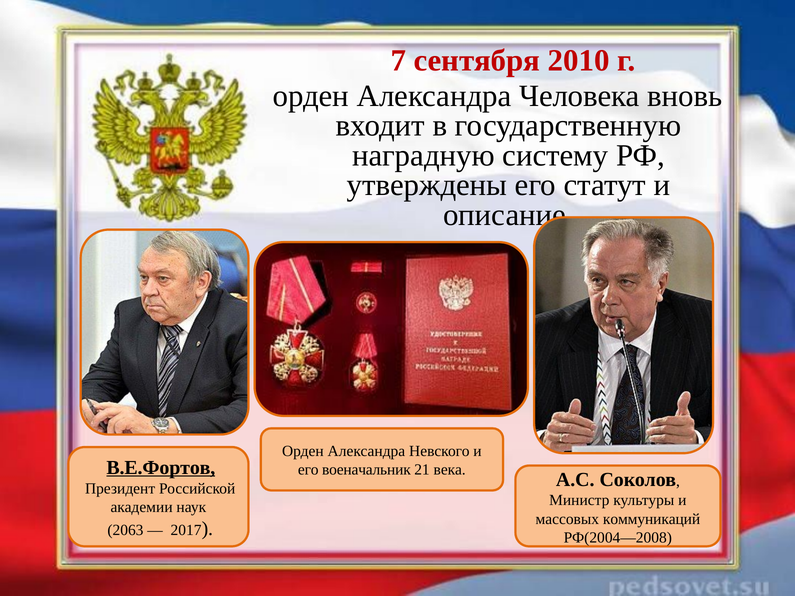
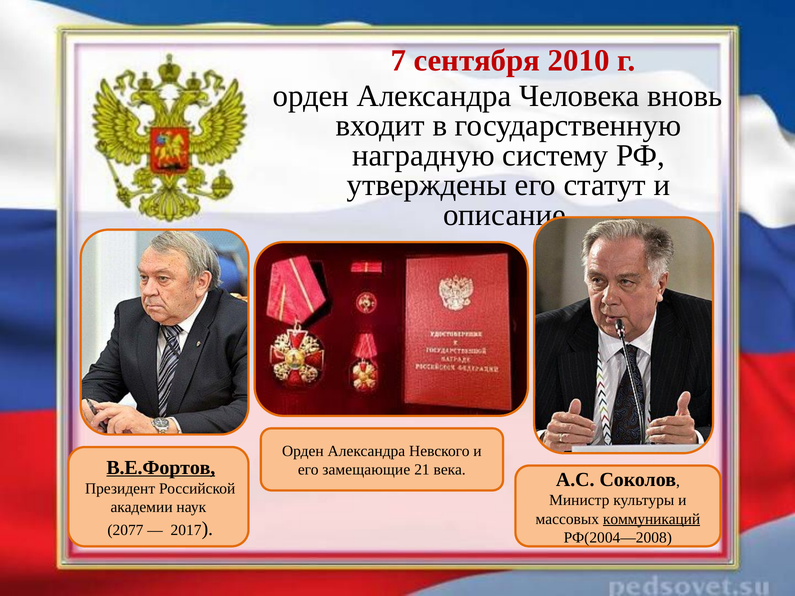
военачальник: военачальник -> замещающие
коммуникаций underline: none -> present
2063: 2063 -> 2077
